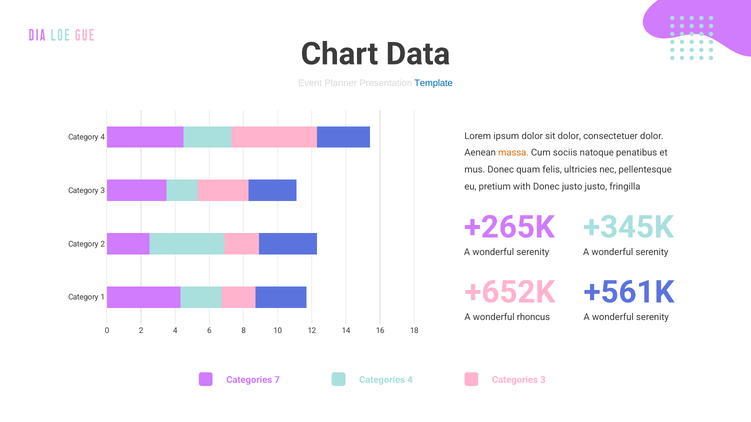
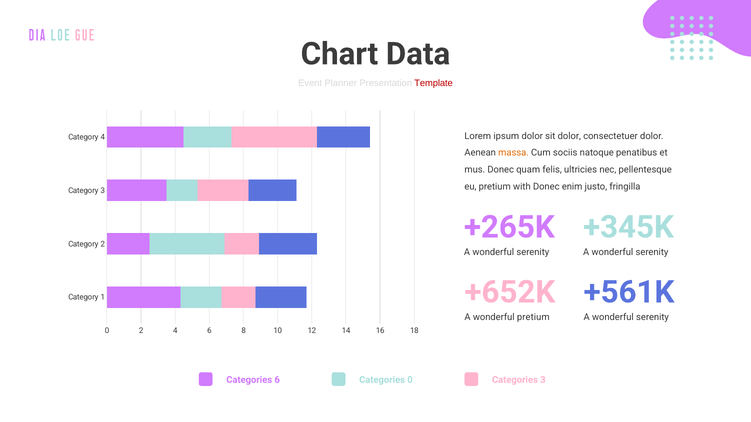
Template colour: blue -> red
Donec justo: justo -> enim
wonderful rhoncus: rhoncus -> pretium
Categories 7: 7 -> 6
Categories 4: 4 -> 0
